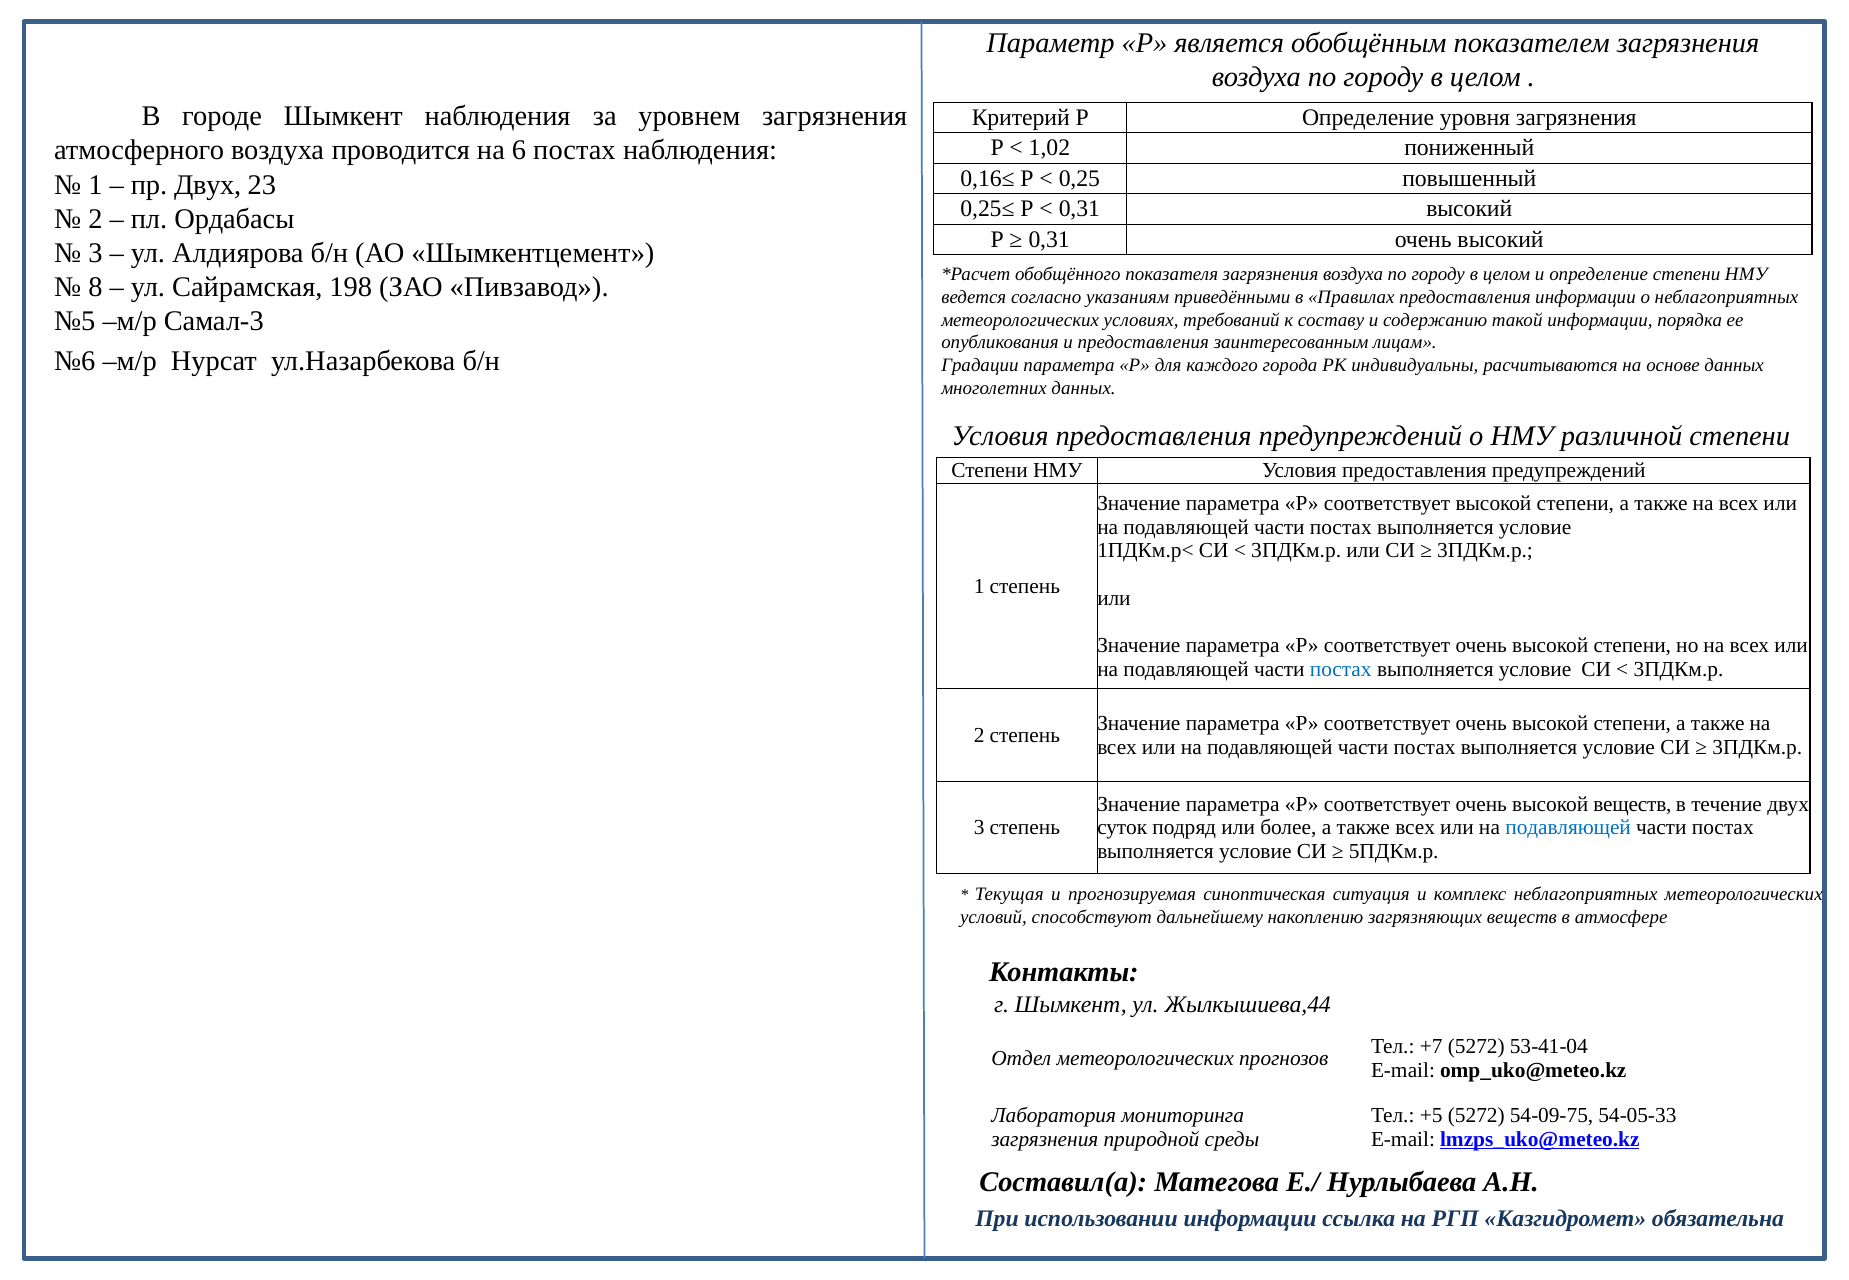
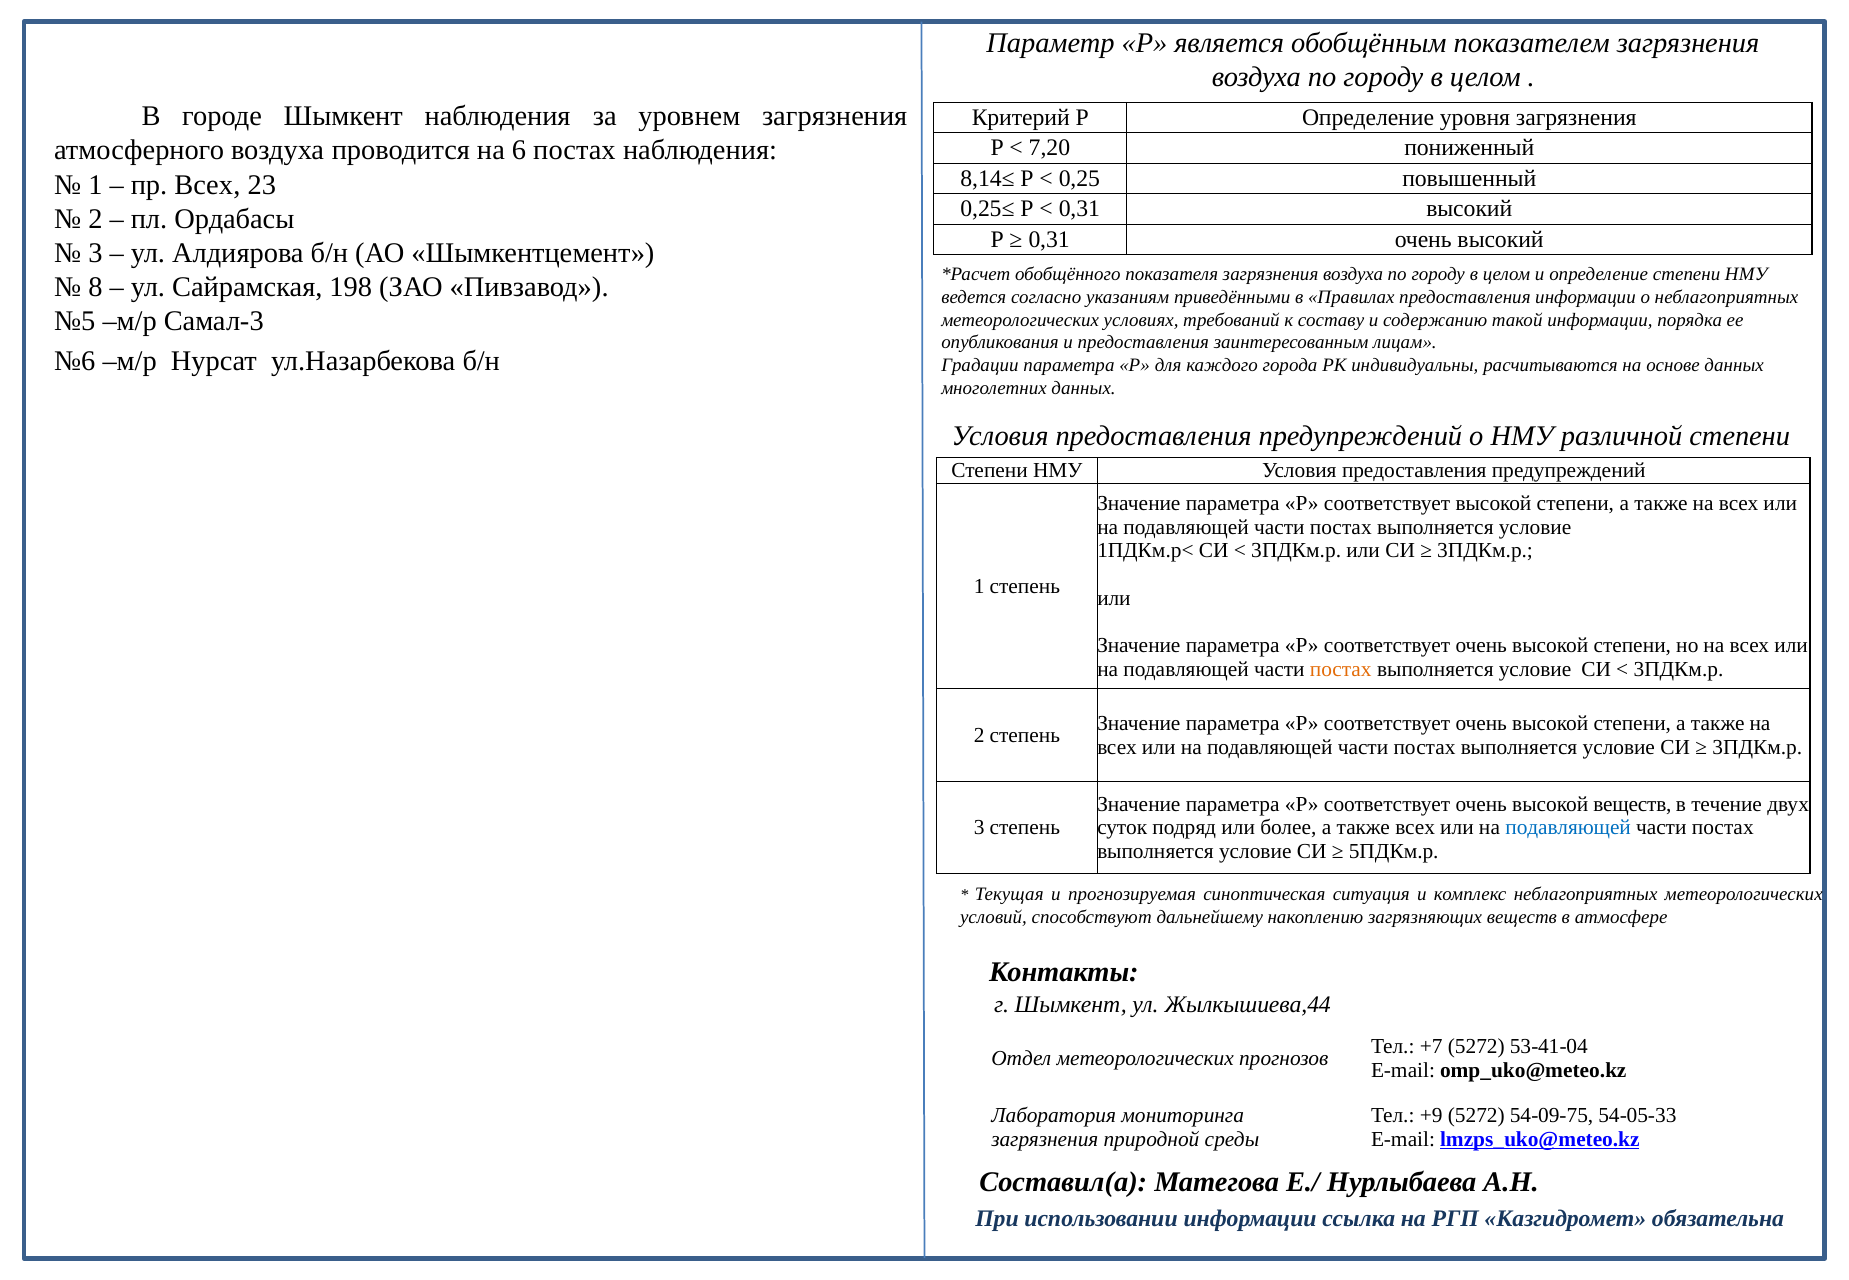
1,02: 1,02 -> 7,20
0,16≤: 0,16≤ -> 8,14≤
пр Двух: Двух -> Всех
постах at (1341, 669) colour: blue -> orange
+5: +5 -> +9
